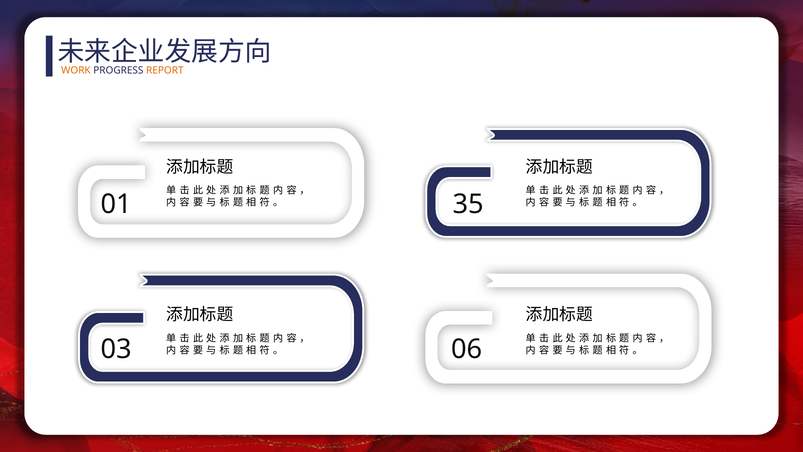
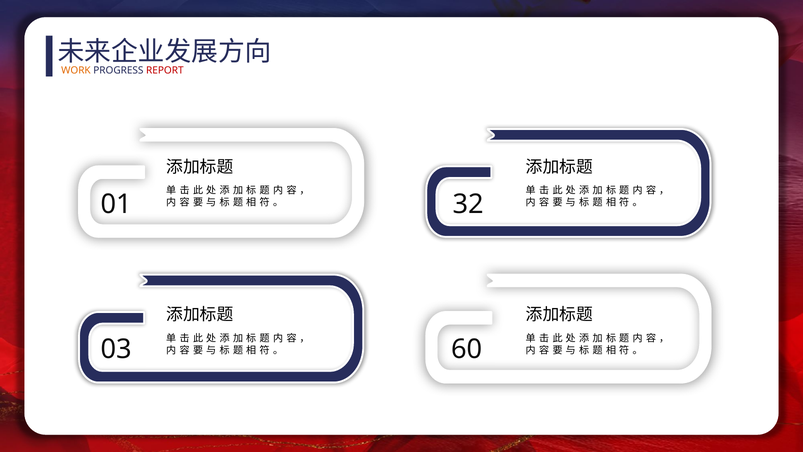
REPORT colour: orange -> red
35: 35 -> 32
06: 06 -> 60
